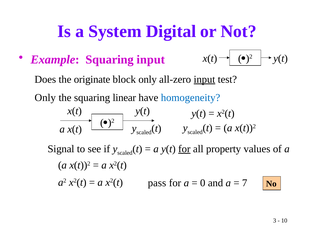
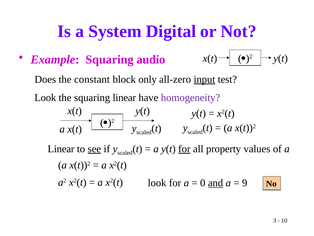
Squaring input: input -> audio
originate: originate -> constant
Only at (45, 98): Only -> Look
homogeneity colour: blue -> purple
Signal at (61, 149): Signal -> Linear
see underline: none -> present
x2(t pass: pass -> look
and underline: none -> present
7: 7 -> 9
